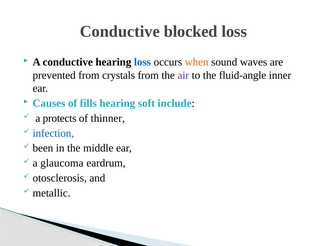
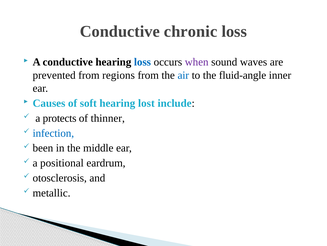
blocked: blocked -> chronic
when colour: orange -> purple
crystals: crystals -> regions
air colour: purple -> blue
fills: fills -> soft
soft: soft -> lost
glaucoma: glaucoma -> positional
